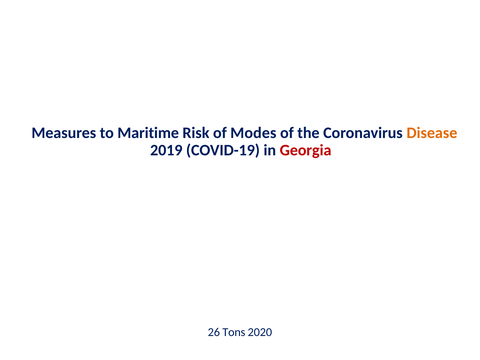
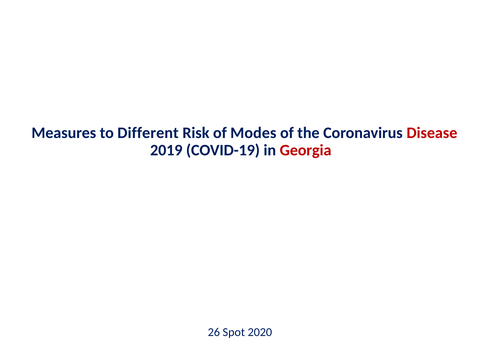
Maritime: Maritime -> Different
Disease colour: orange -> red
Tons: Tons -> Spot
